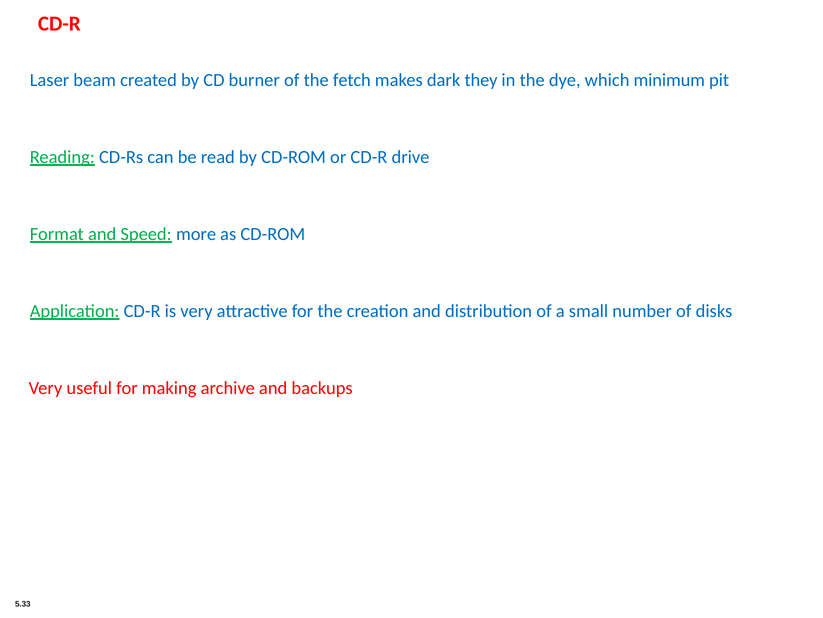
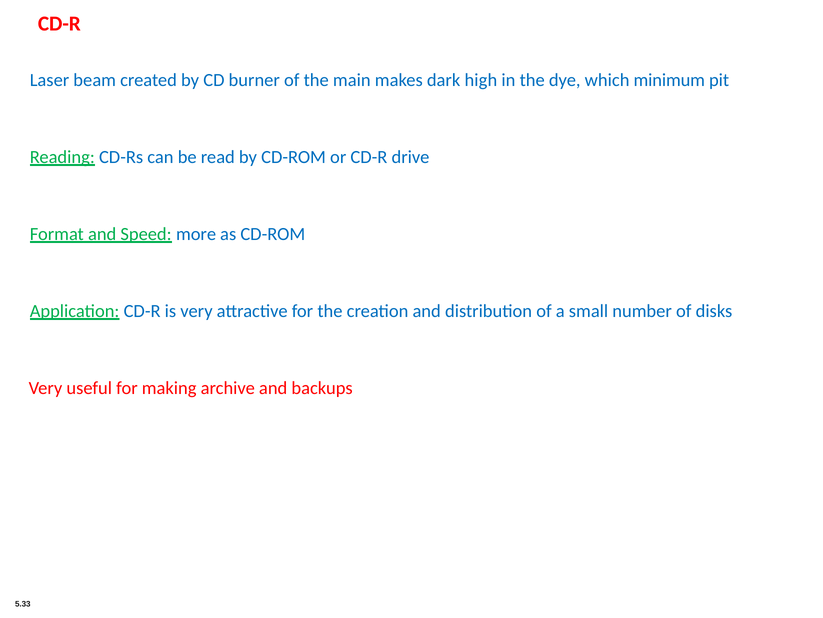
fetch: fetch -> main
they: they -> high
